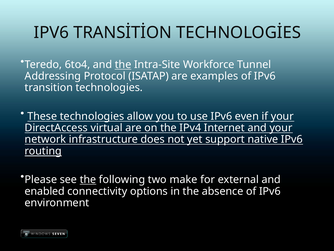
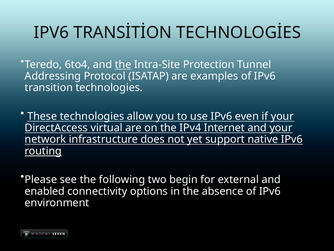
Workforce: Workforce -> Protection
the at (88, 179) underline: present -> none
make: make -> begin
